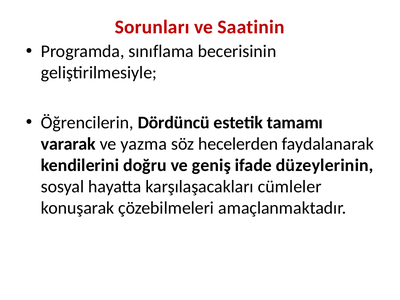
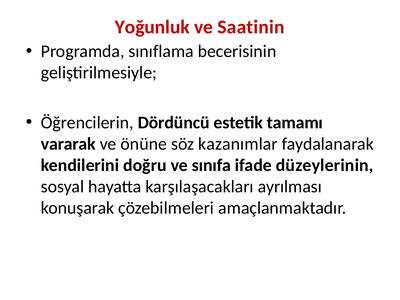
Sorunları: Sorunları -> Yoğunluk
yazma: yazma -> önüne
hecelerden: hecelerden -> kazanımlar
geniş: geniş -> sınıfa
cümleler: cümleler -> ayrılması
